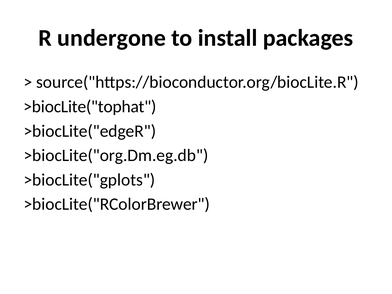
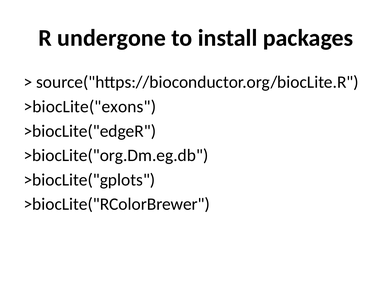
>biocLite("tophat: >biocLite("tophat -> >biocLite("exons
